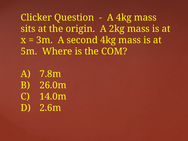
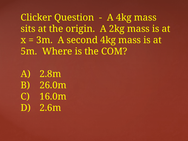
7.8m: 7.8m -> 2.8m
14.0m: 14.0m -> 16.0m
